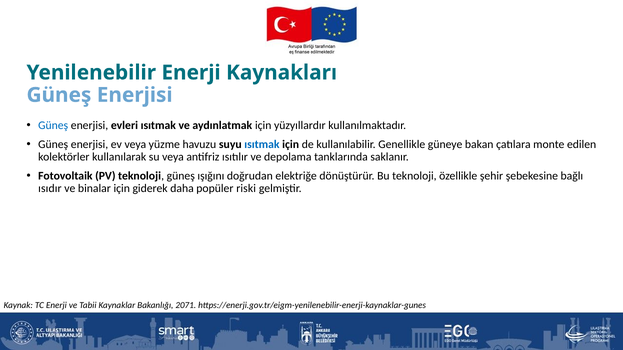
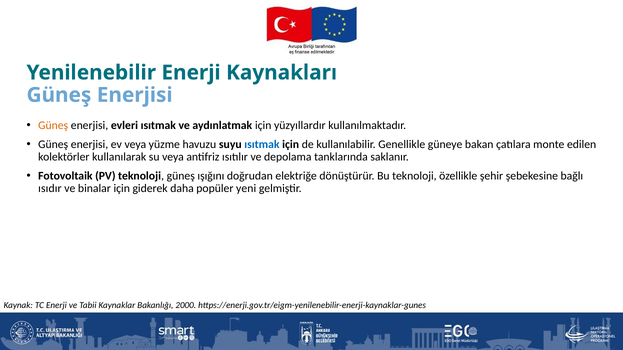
Güneş at (53, 125) colour: blue -> orange
riski: riski -> yeni
2071: 2071 -> 2000
